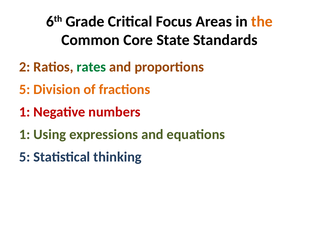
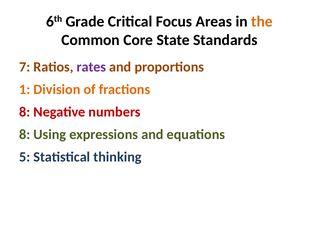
2: 2 -> 7
rates colour: green -> purple
5 at (25, 89): 5 -> 1
1 at (25, 112): 1 -> 8
1 at (25, 135): 1 -> 8
